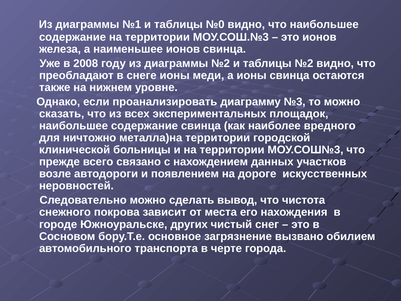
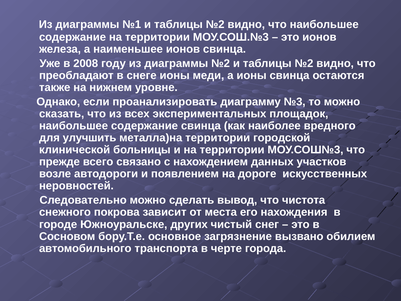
№1 и таблицы №0: №0 -> №2
ничтожно: ничтожно -> улучшить
